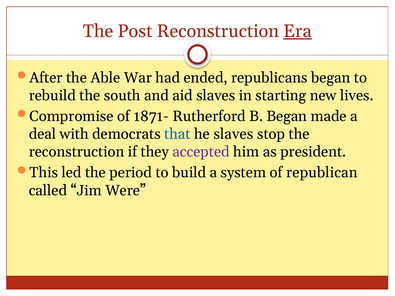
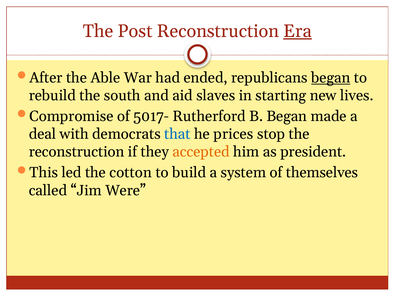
began at (331, 78) underline: none -> present
1871-: 1871- -> 5017-
he slaves: slaves -> prices
accepted colour: purple -> orange
period: period -> cotton
republican: republican -> themselves
